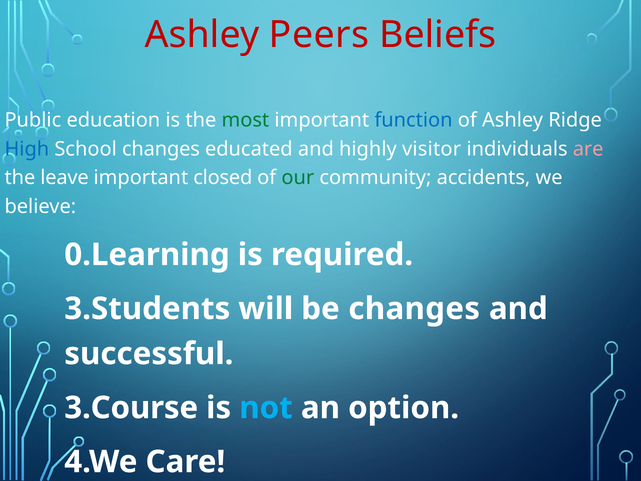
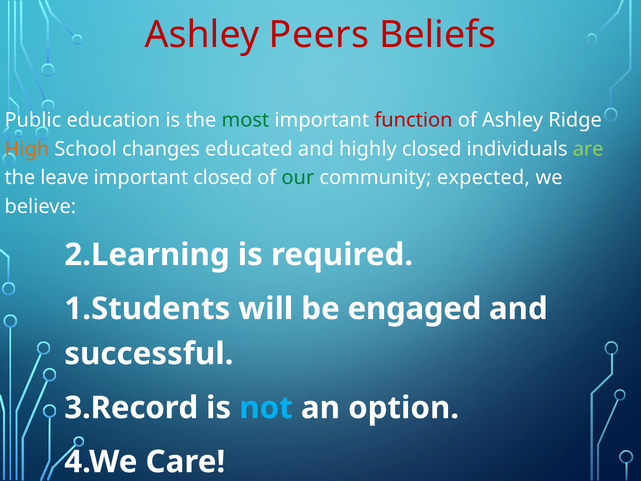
function colour: blue -> red
High colour: blue -> orange
highly visitor: visitor -> closed
are colour: pink -> light green
accidents: accidents -> expected
0.Learning: 0.Learning -> 2.Learning
3.Students: 3.Students -> 1.Students
be changes: changes -> engaged
3.Course: 3.Course -> 3.Record
